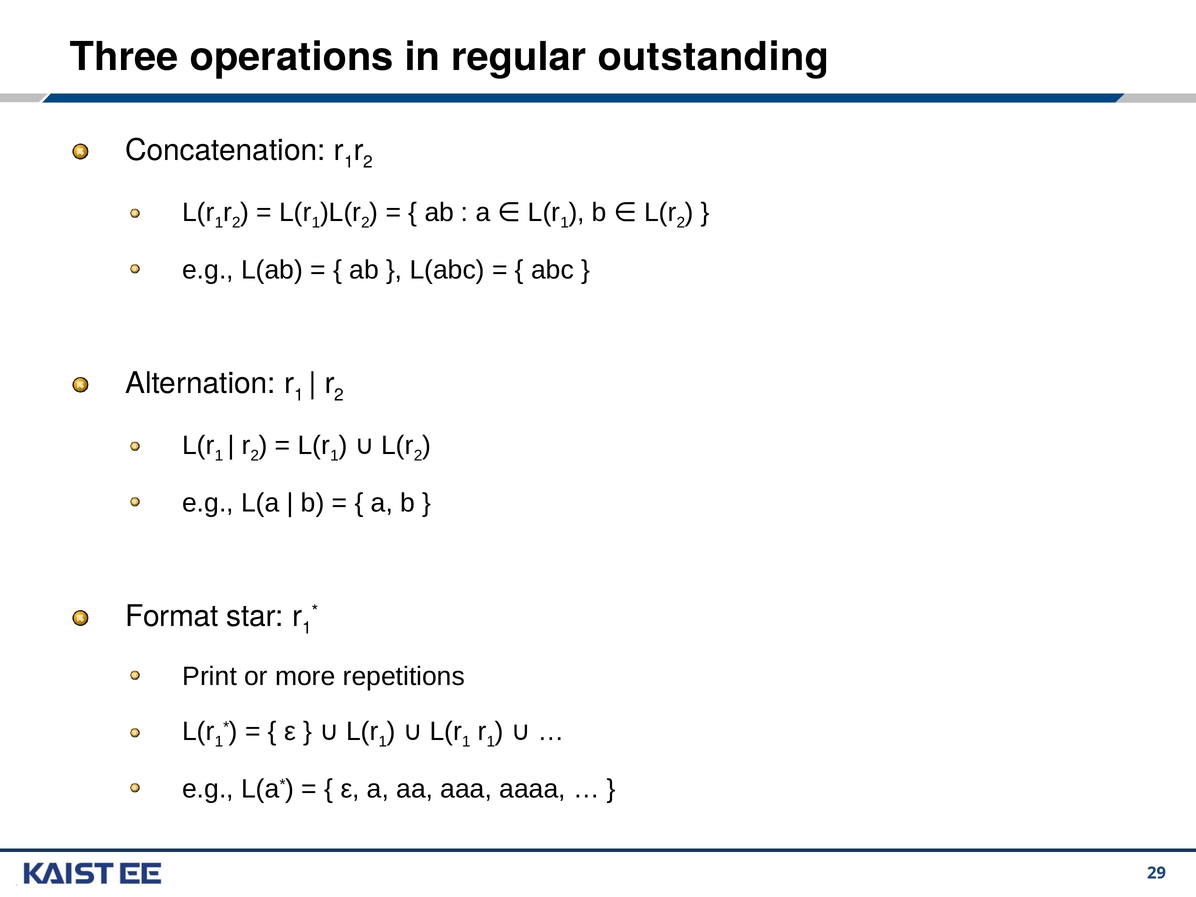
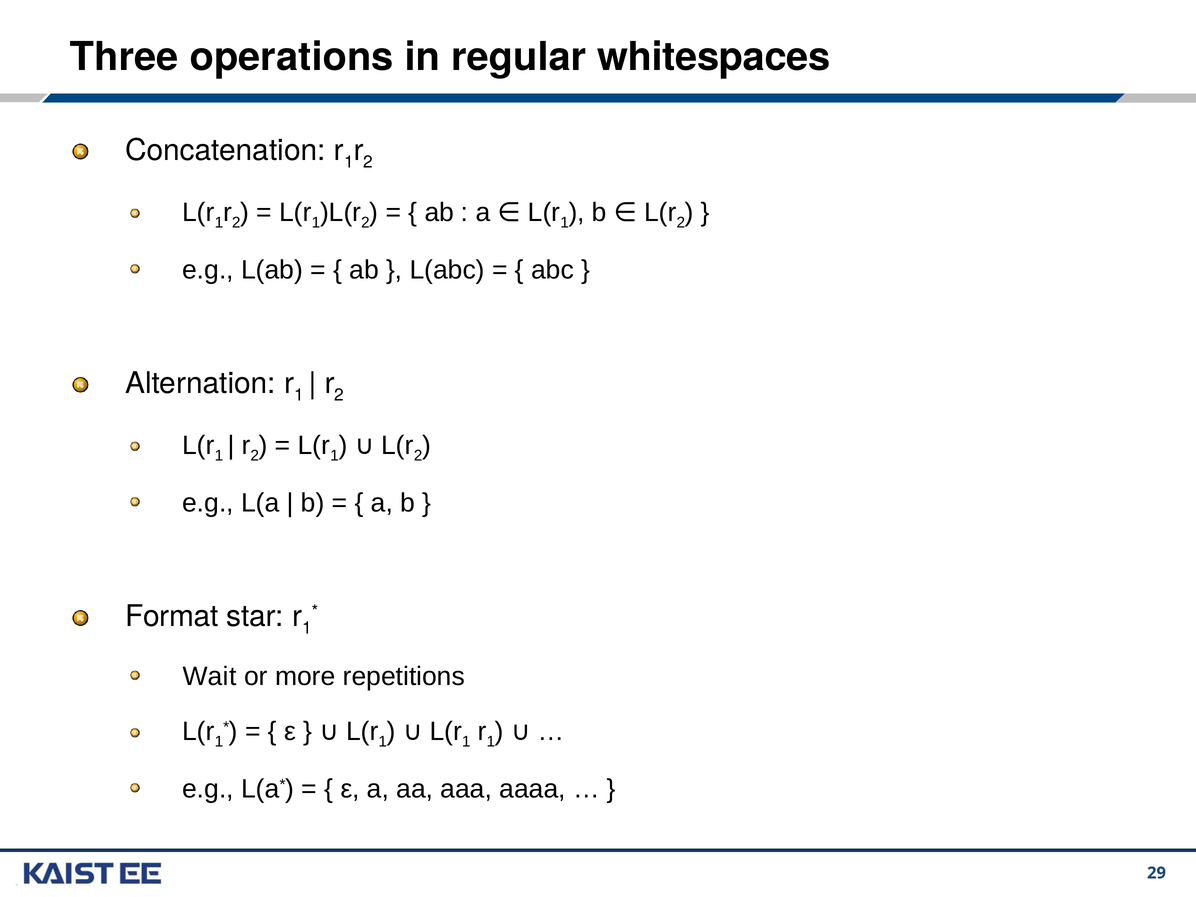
outstanding: outstanding -> whitespaces
Print: Print -> Wait
